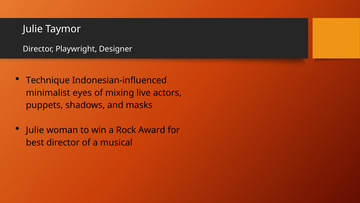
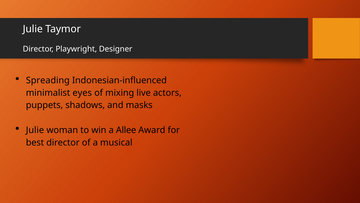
Technique: Technique -> Spreading
Rock: Rock -> Allee
